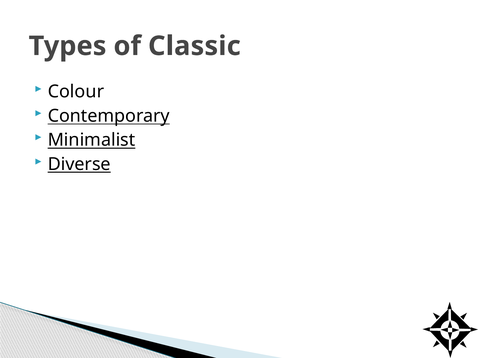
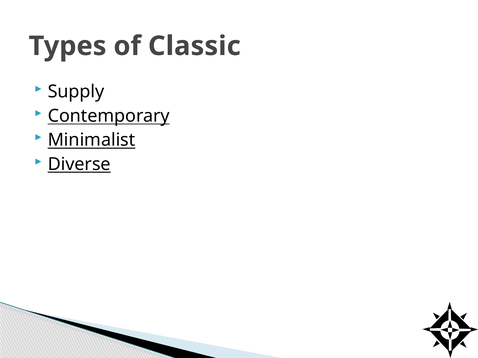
Colour: Colour -> Supply
